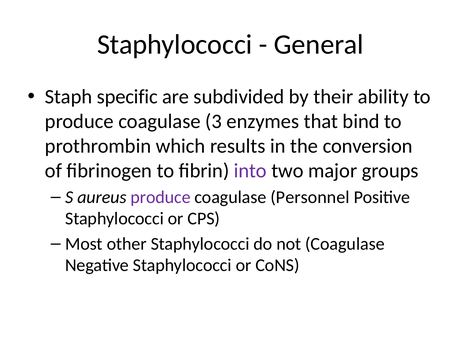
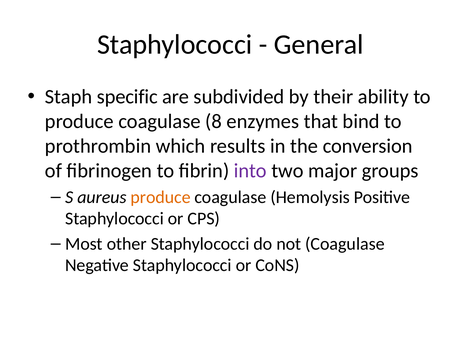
3: 3 -> 8
produce at (161, 197) colour: purple -> orange
Personnel: Personnel -> Hemolysis
